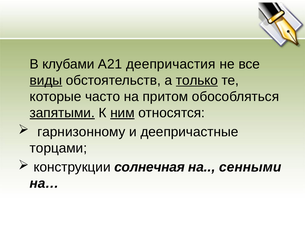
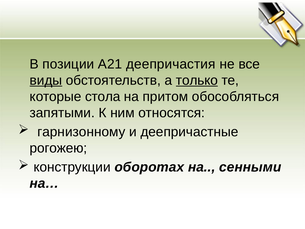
клубами: клубами -> позиции
часто: часто -> стола
запятыми underline: present -> none
ним underline: present -> none
торцами: торцами -> рогожею
солнечная: солнечная -> оборотах
